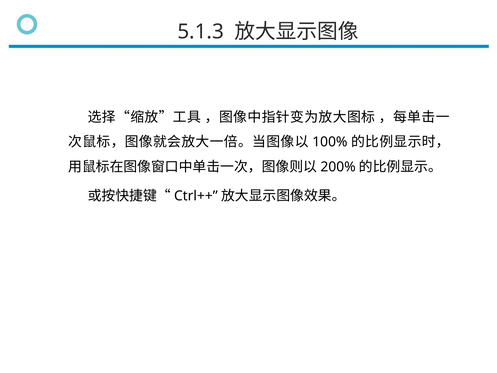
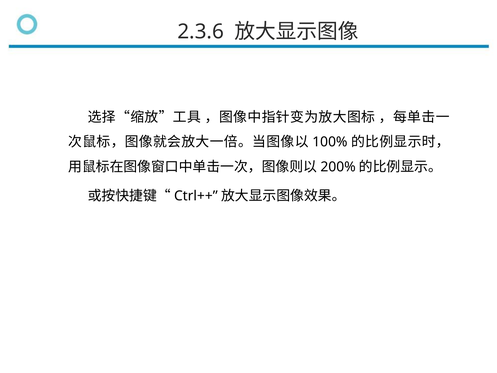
5.1.3: 5.1.3 -> 2.3.6
